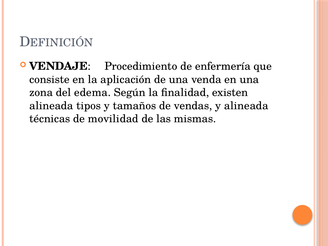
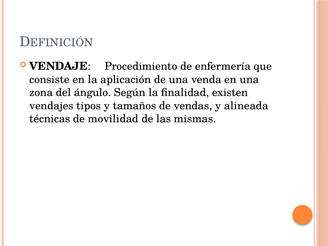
edema: edema -> ángulo
alineada at (51, 106): alineada -> vendajes
